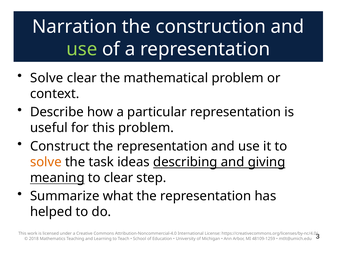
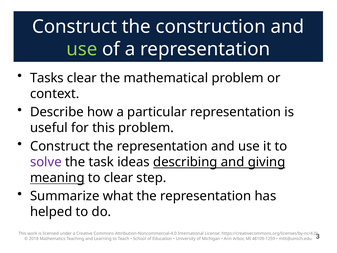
Narration at (75, 27): Narration -> Construct
Solve at (47, 78): Solve -> Tasks
solve at (46, 162) colour: orange -> purple
